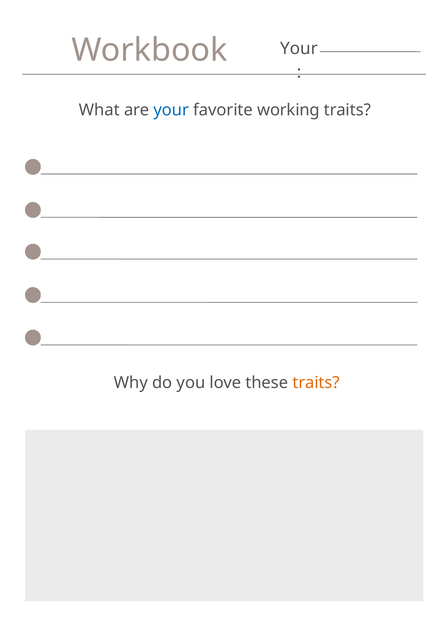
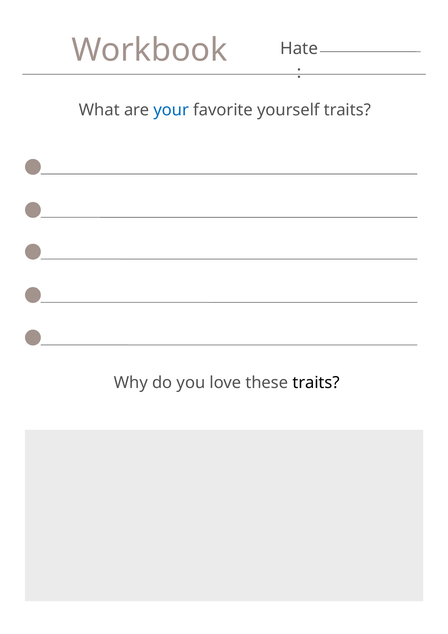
Your at (299, 48): Your -> Hate
working: working -> yourself
traits at (316, 383) colour: orange -> black
